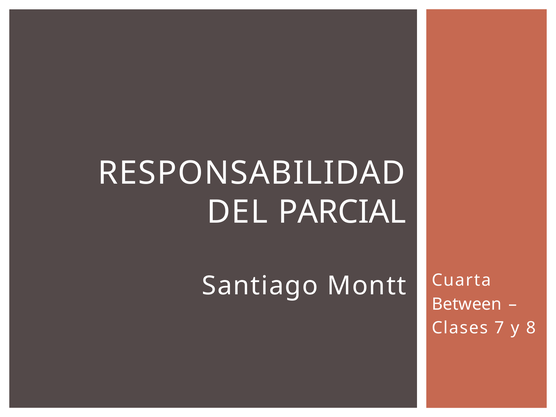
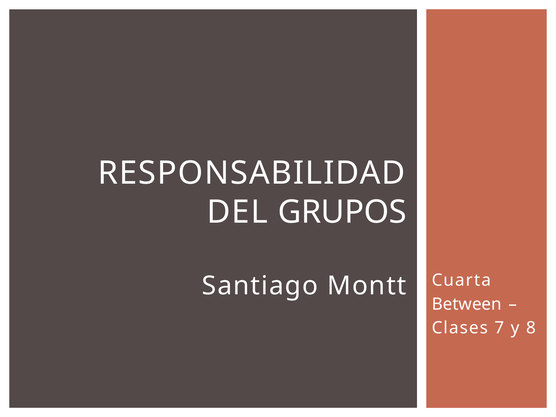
PARCIAL: PARCIAL -> GRUPOS
